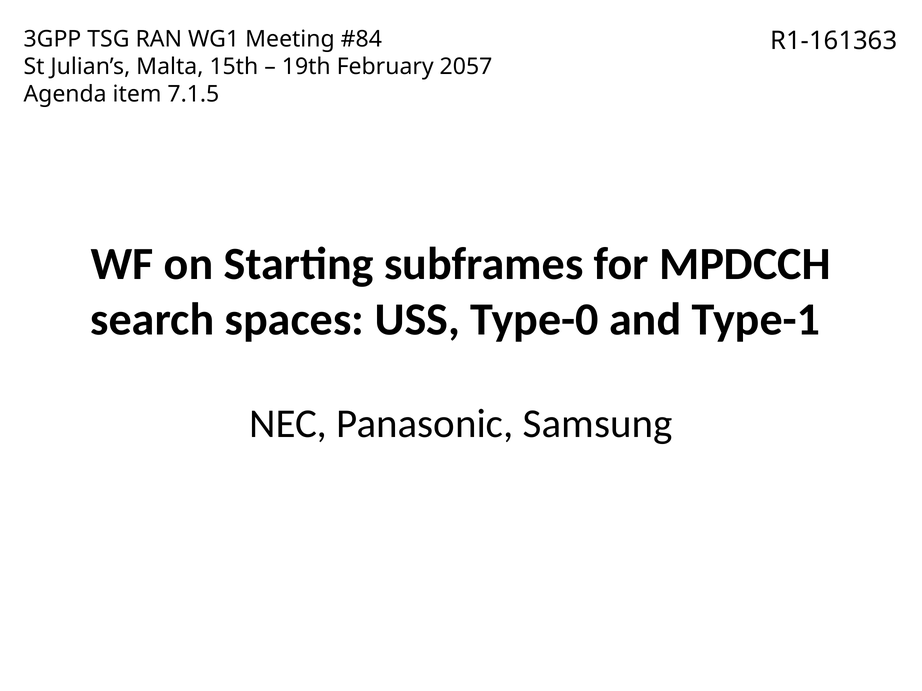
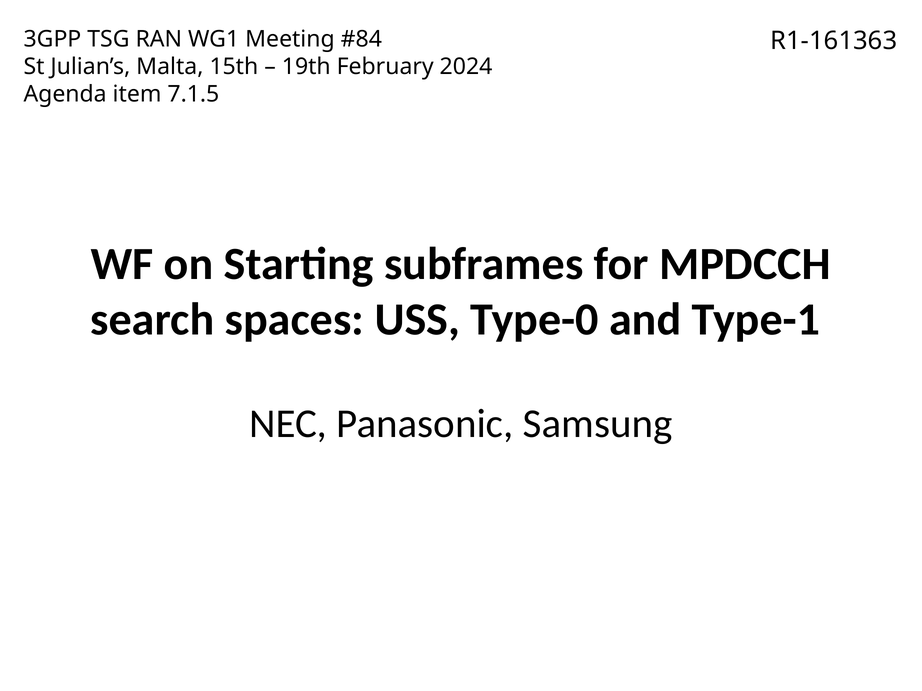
2057: 2057 -> 2024
